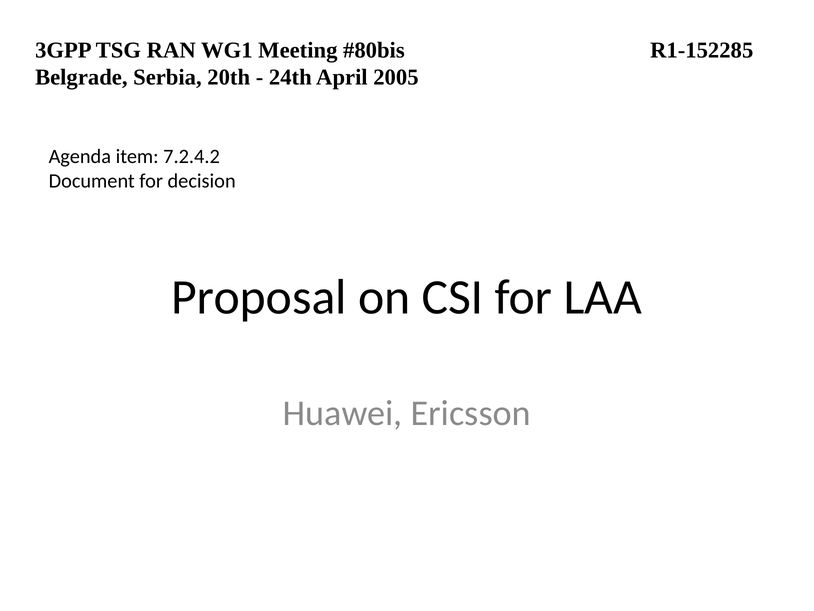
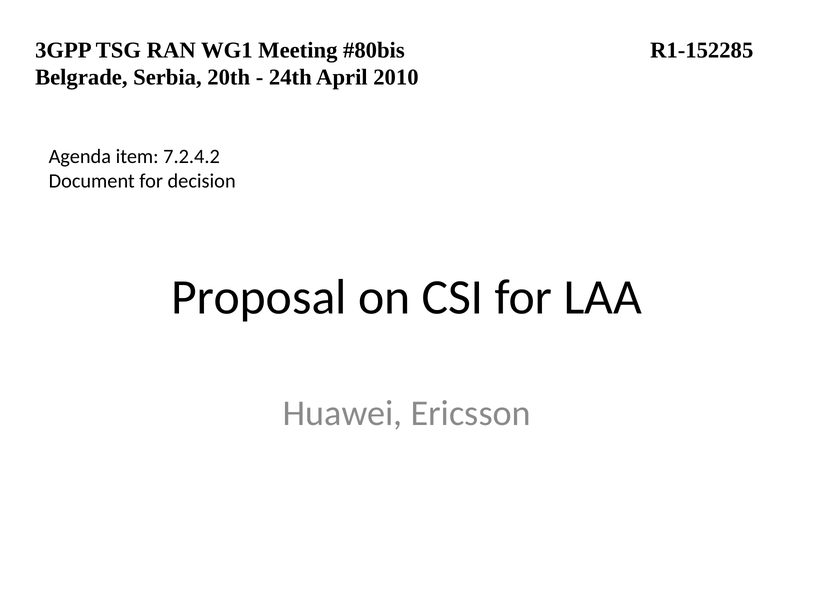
2005: 2005 -> 2010
